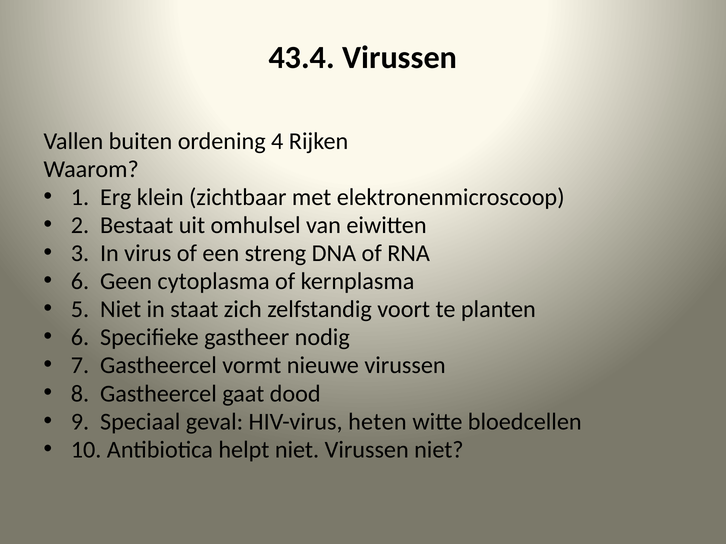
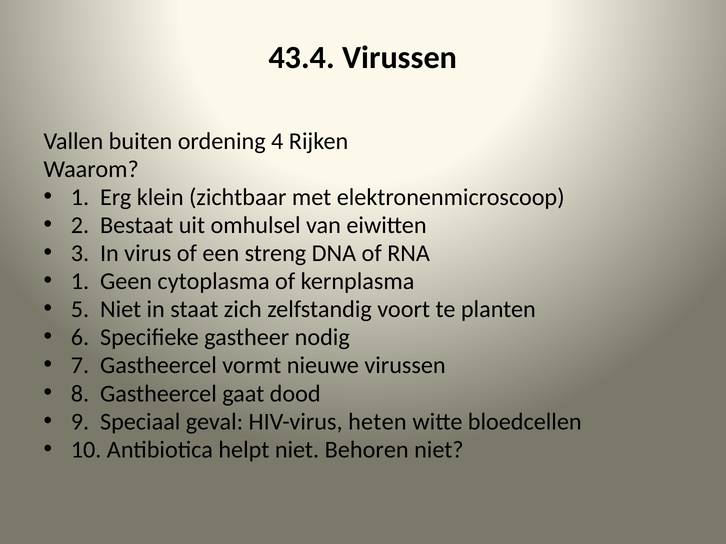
6 at (80, 282): 6 -> 1
niet Virussen: Virussen -> Behoren
